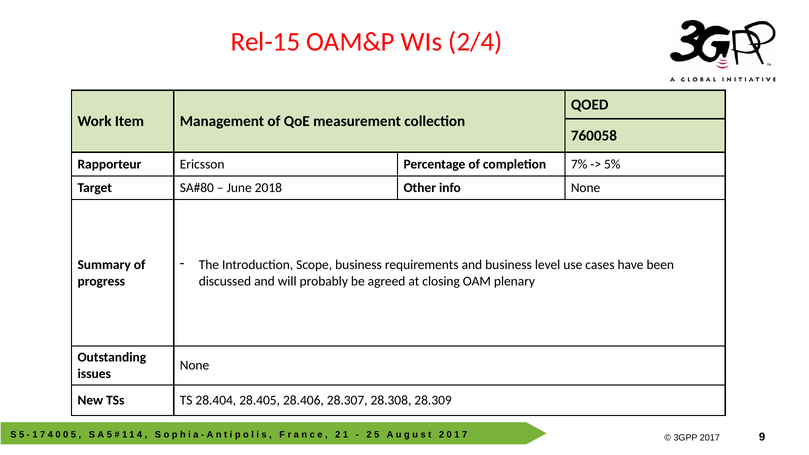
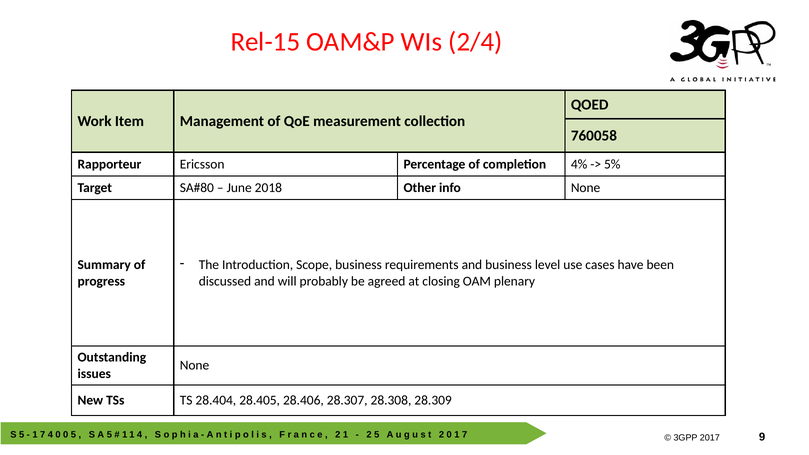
7%: 7% -> 4%
